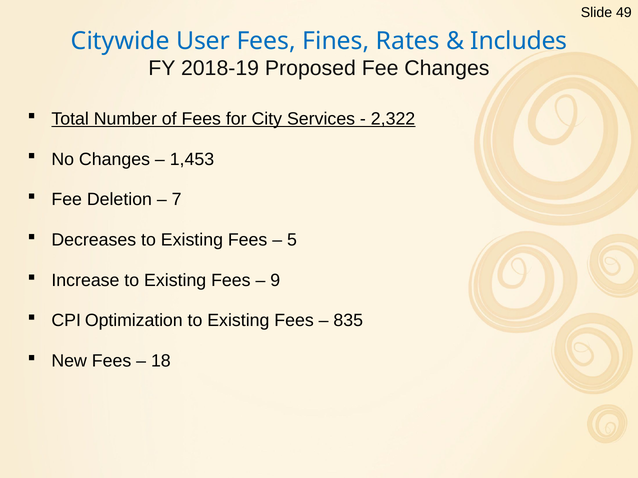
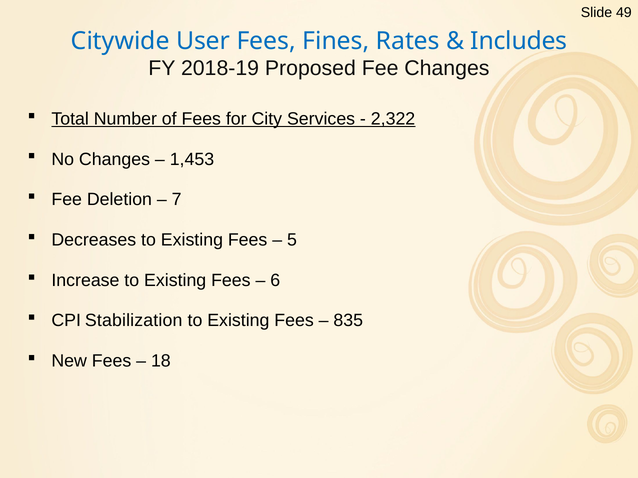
9: 9 -> 6
Optimization: Optimization -> Stabilization
